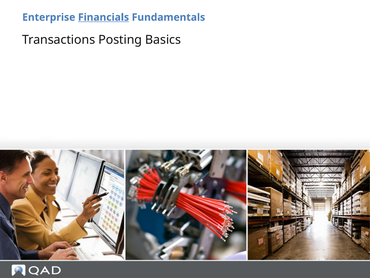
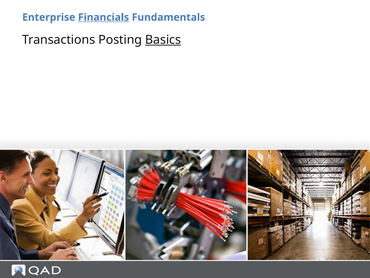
Basics underline: none -> present
